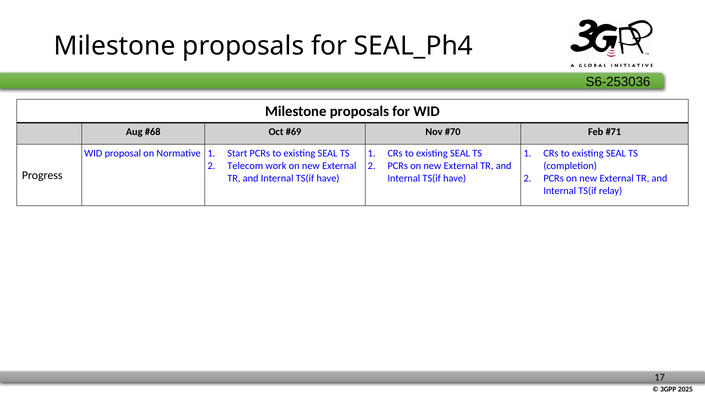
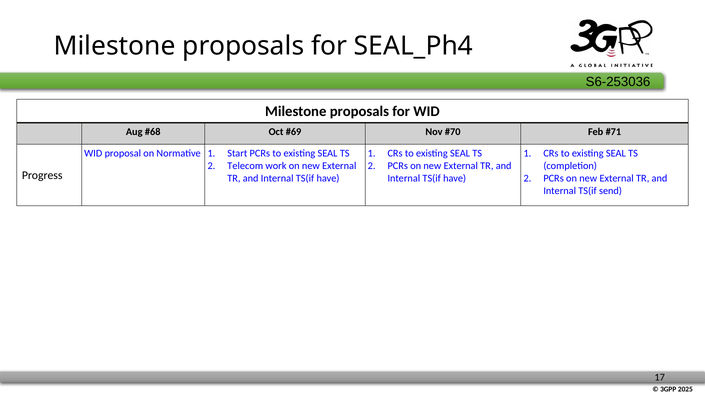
relay: relay -> send
